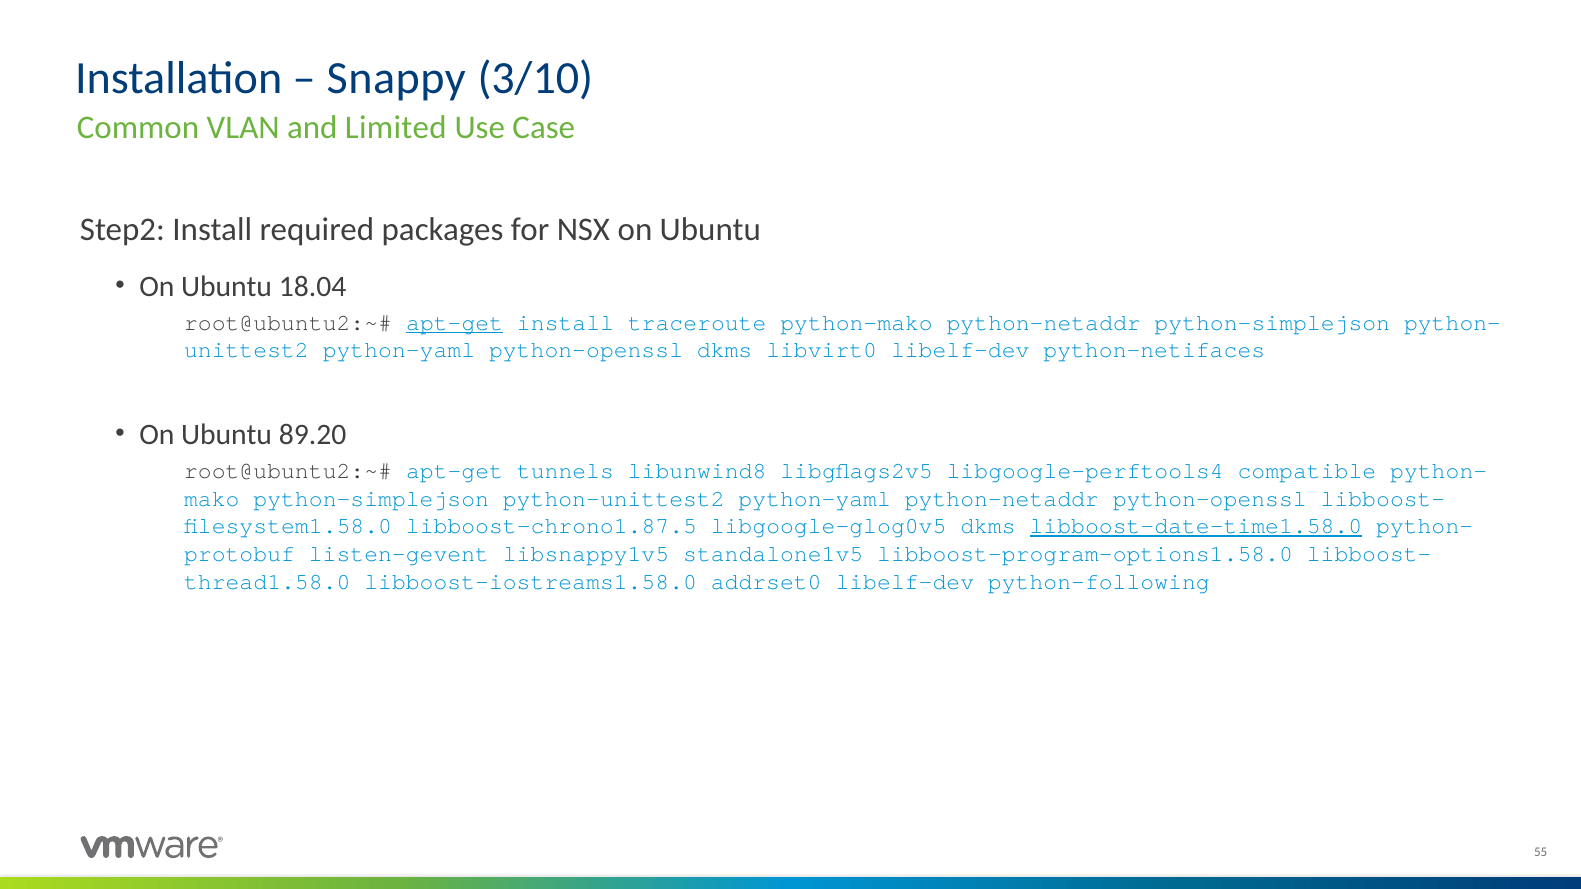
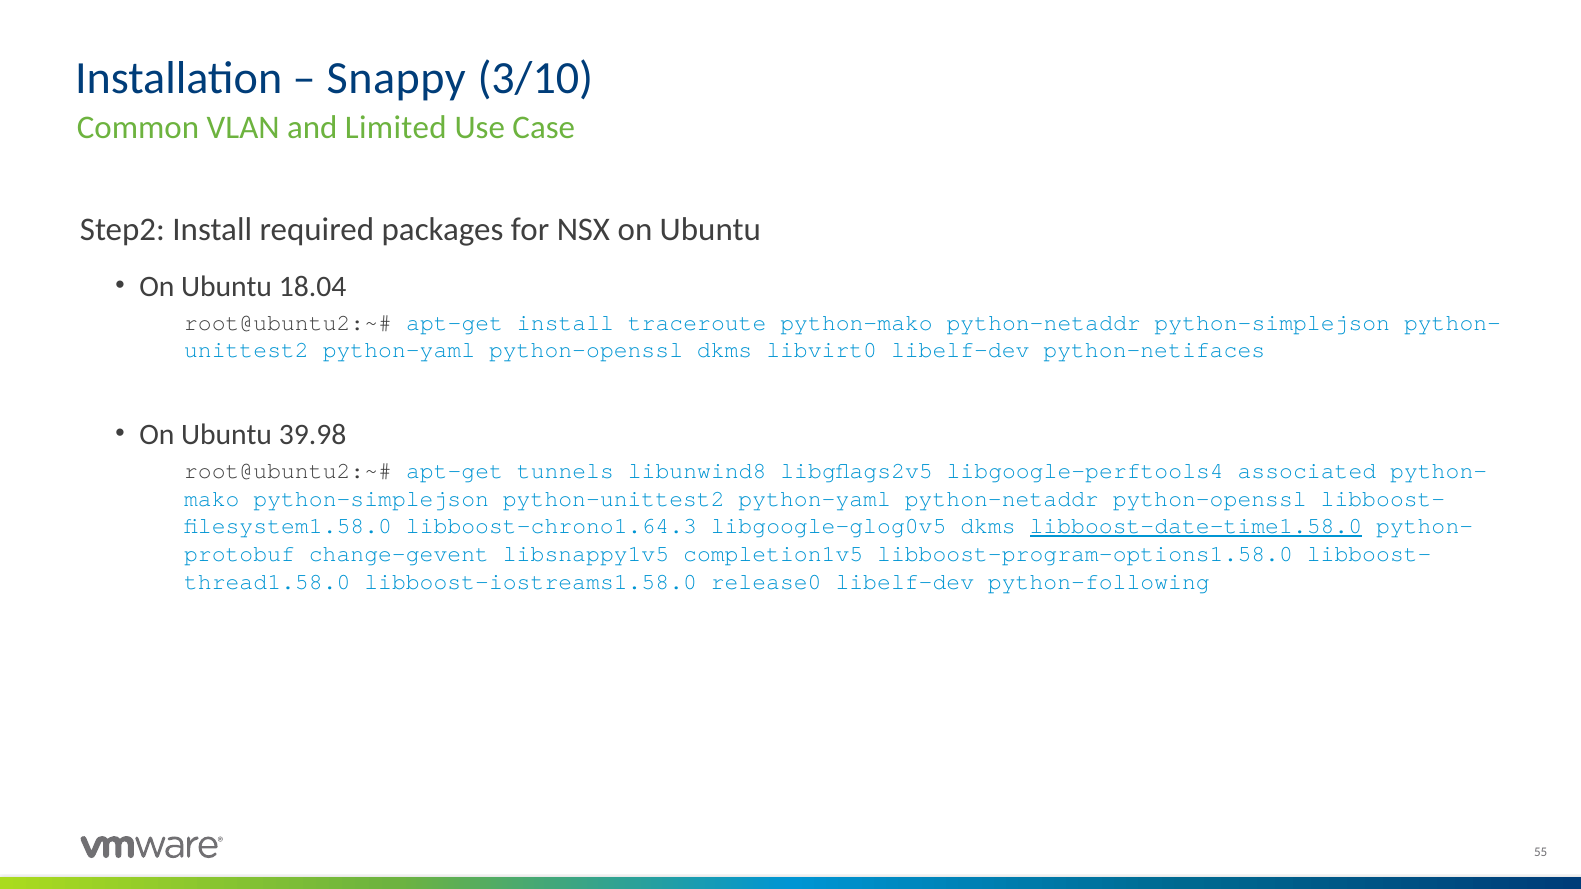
apt-get at (455, 323) underline: present -> none
89.20: 89.20 -> 39.98
compatible: compatible -> associated
libboost-chrono1.87.5: libboost-chrono1.87.5 -> libboost-chrono1.64.3
listen-gevent: listen-gevent -> change-gevent
standalone1v5: standalone1v5 -> completion1v5
addrset0: addrset0 -> release0
